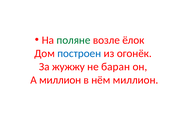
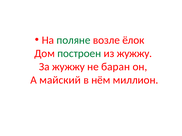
построен colour: blue -> green
из огонёк: огонёк -> жужжу
А миллион: миллион -> майский
